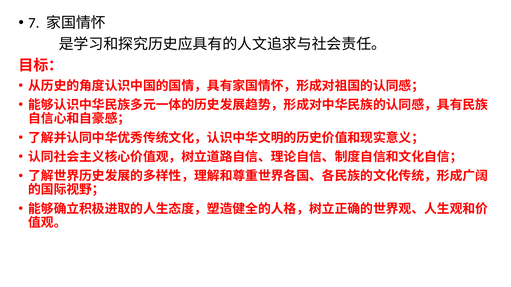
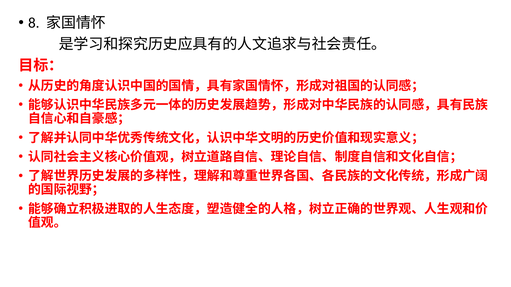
7: 7 -> 8
